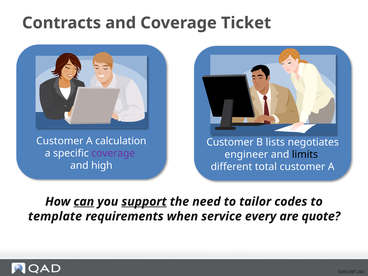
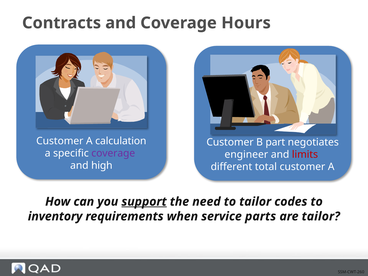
Ticket: Ticket -> Hours
lists: lists -> part
limits colour: black -> red
can underline: present -> none
template: template -> inventory
every: every -> parts
are quote: quote -> tailor
